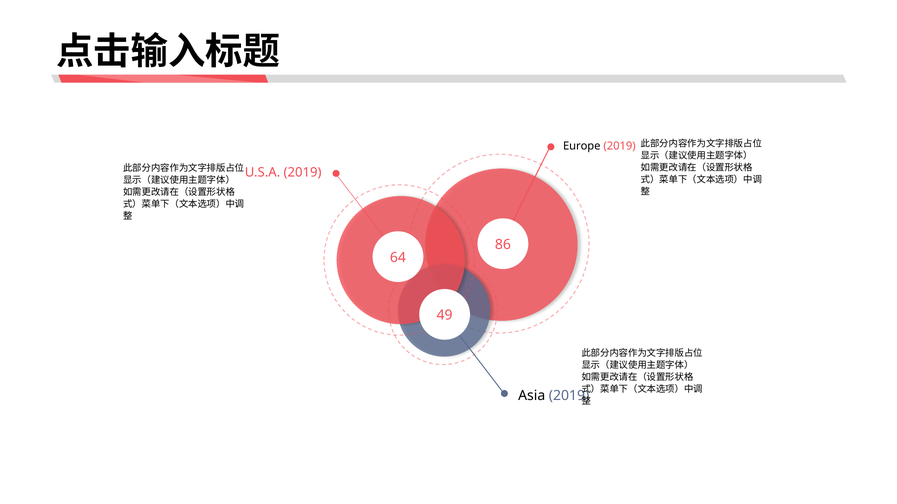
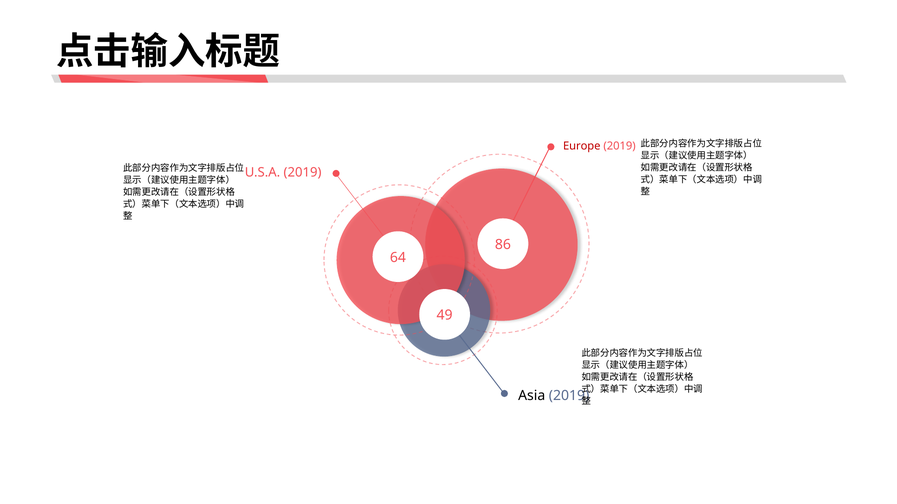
Europe colour: black -> red
